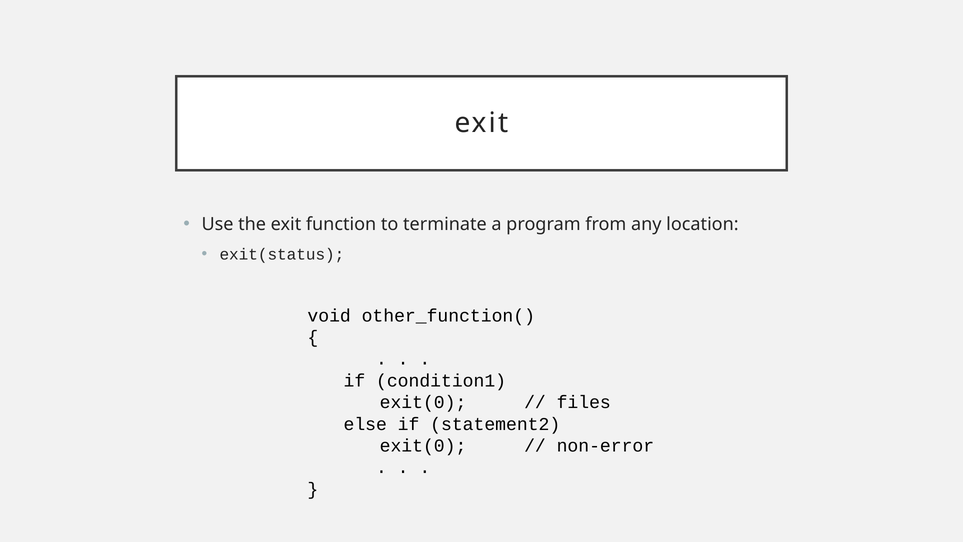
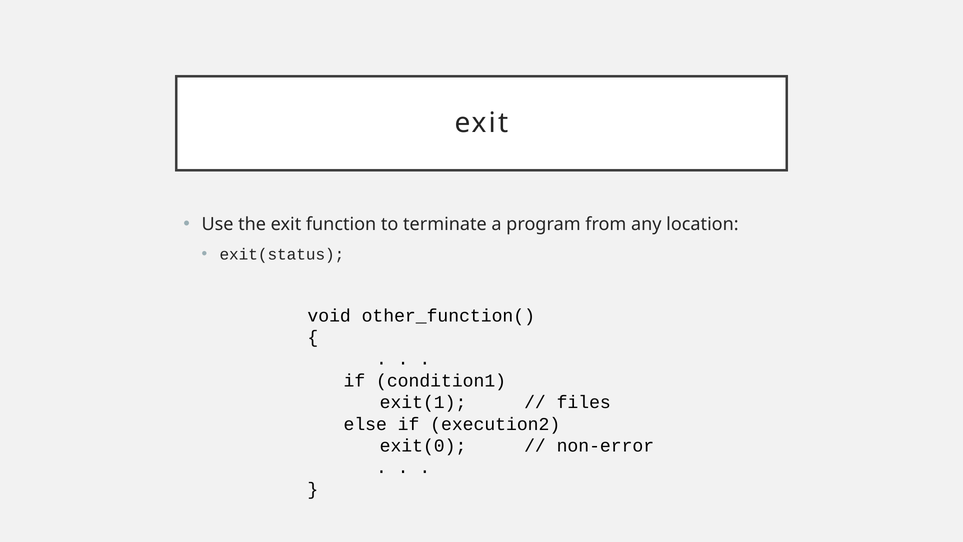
exit(0 at (423, 402): exit(0 -> exit(1
statement2: statement2 -> execution2
